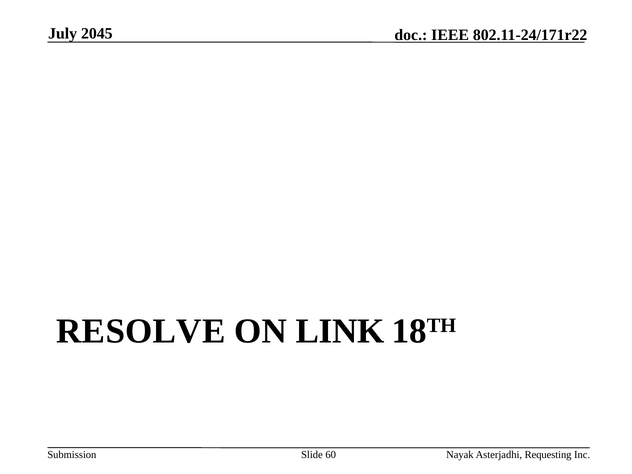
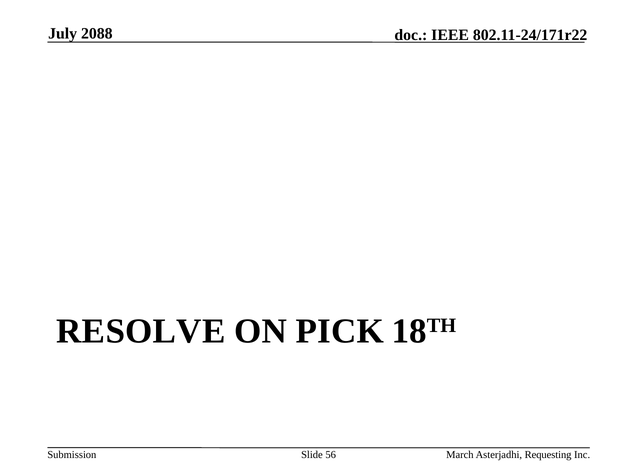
2045: 2045 -> 2088
LINK: LINK -> PICK
60: 60 -> 56
Nayak: Nayak -> March
